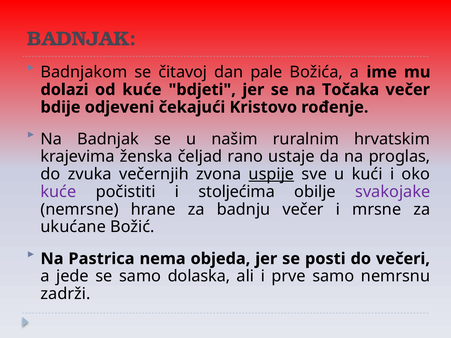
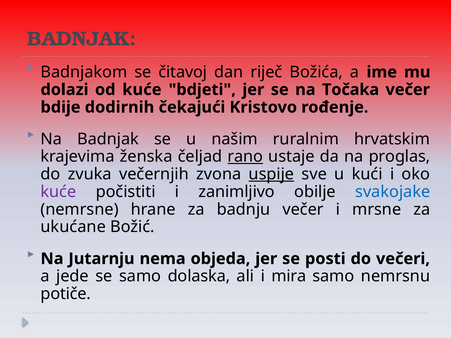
pale: pale -> riječ
odjeveni: odjeveni -> dodirnih
rano underline: none -> present
stoljećima: stoljećima -> zanimljivo
svakojake colour: purple -> blue
Pastrica: Pastrica -> Jutarnju
prve: prve -> mira
zadrži: zadrži -> potiče
